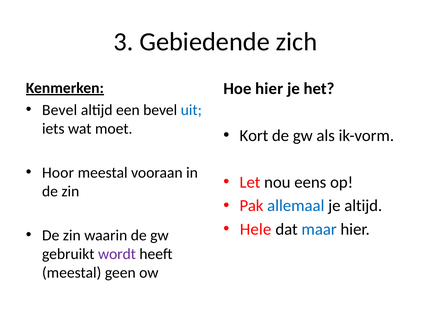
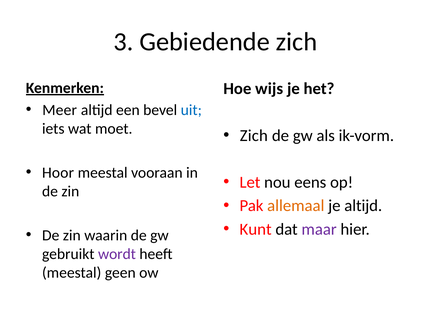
Hoe hier: hier -> wijs
Bevel at (60, 110): Bevel -> Meer
Kort at (254, 136): Kort -> Zich
allemaal colour: blue -> orange
Hele: Hele -> Kunt
maar colour: blue -> purple
